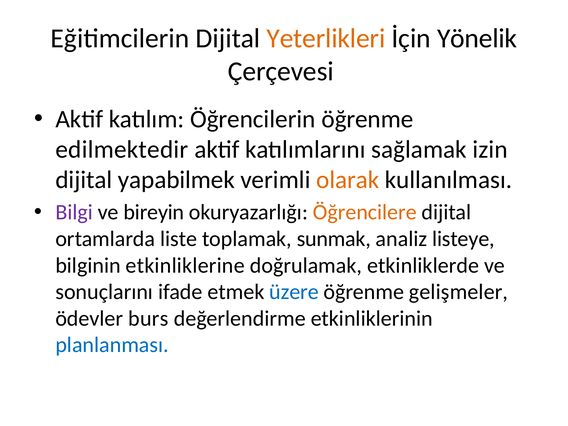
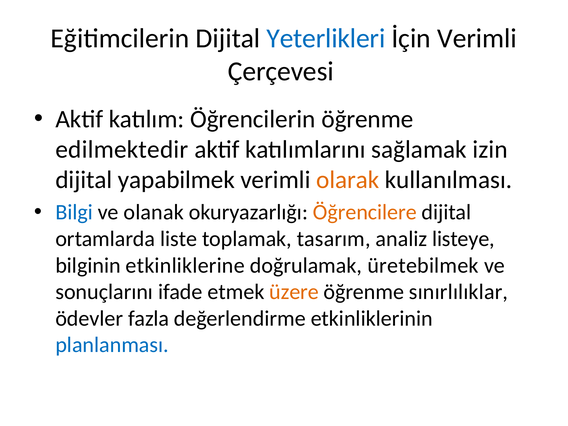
Yeterlikleri colour: orange -> blue
İçin Yönelik: Yönelik -> Verimli
Bilgi colour: purple -> blue
bireyin: bireyin -> olanak
sunmak: sunmak -> tasarım
etkinliklerde: etkinliklerde -> üretebilmek
üzere colour: blue -> orange
gelişmeler: gelişmeler -> sınırlılıklar
burs: burs -> fazla
